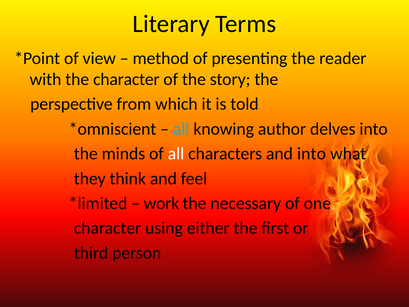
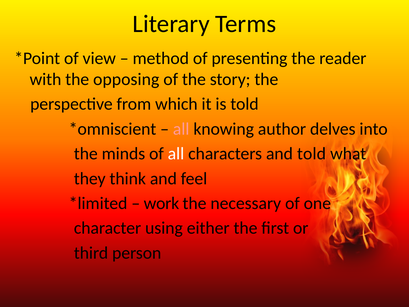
the character: character -> opposing
all at (181, 129) colour: light blue -> pink
and into: into -> told
